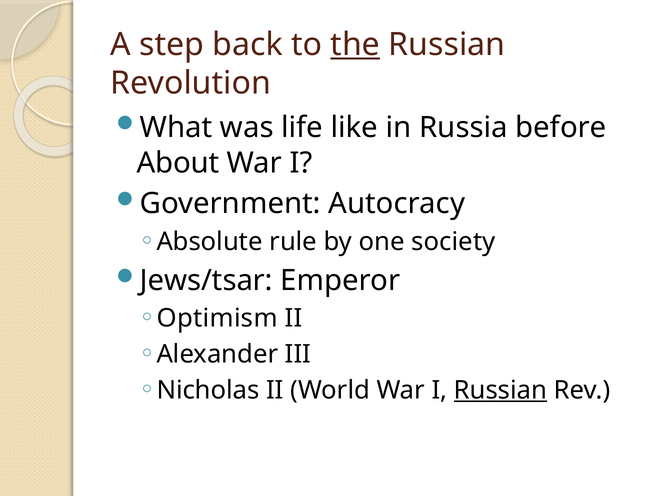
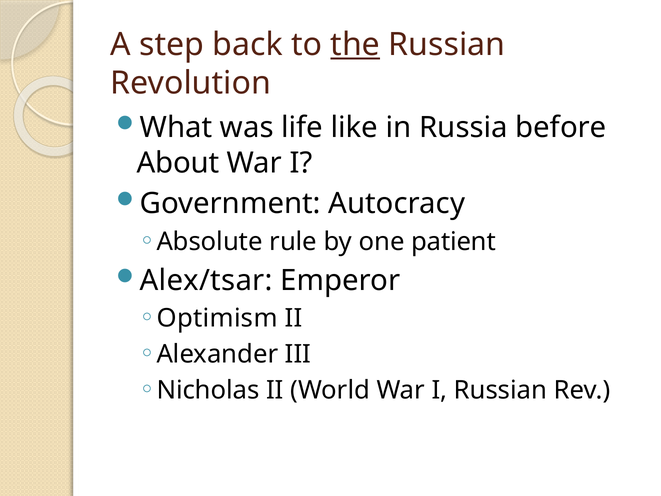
society: society -> patient
Jews/tsar: Jews/tsar -> Alex/tsar
Russian at (501, 390) underline: present -> none
